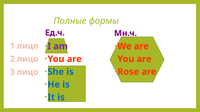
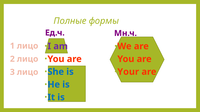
Rose: Rose -> Your
